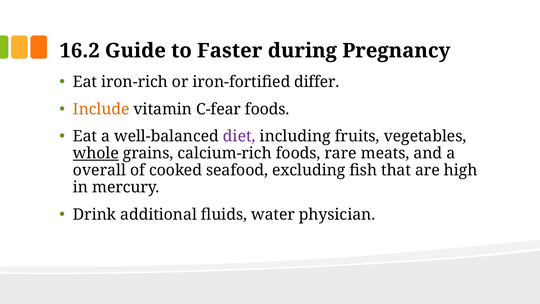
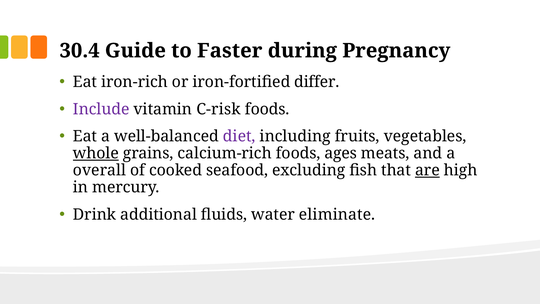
16.2: 16.2 -> 30.4
Include colour: orange -> purple
C-fear: C-fear -> C-risk
rare: rare -> ages
are underline: none -> present
physician: physician -> eliminate
